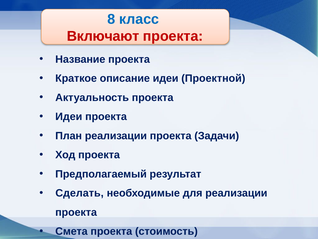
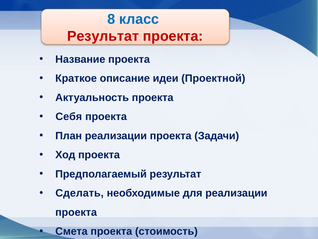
Включают at (103, 36): Включают -> Результат
Идеи at (69, 116): Идеи -> Себя
